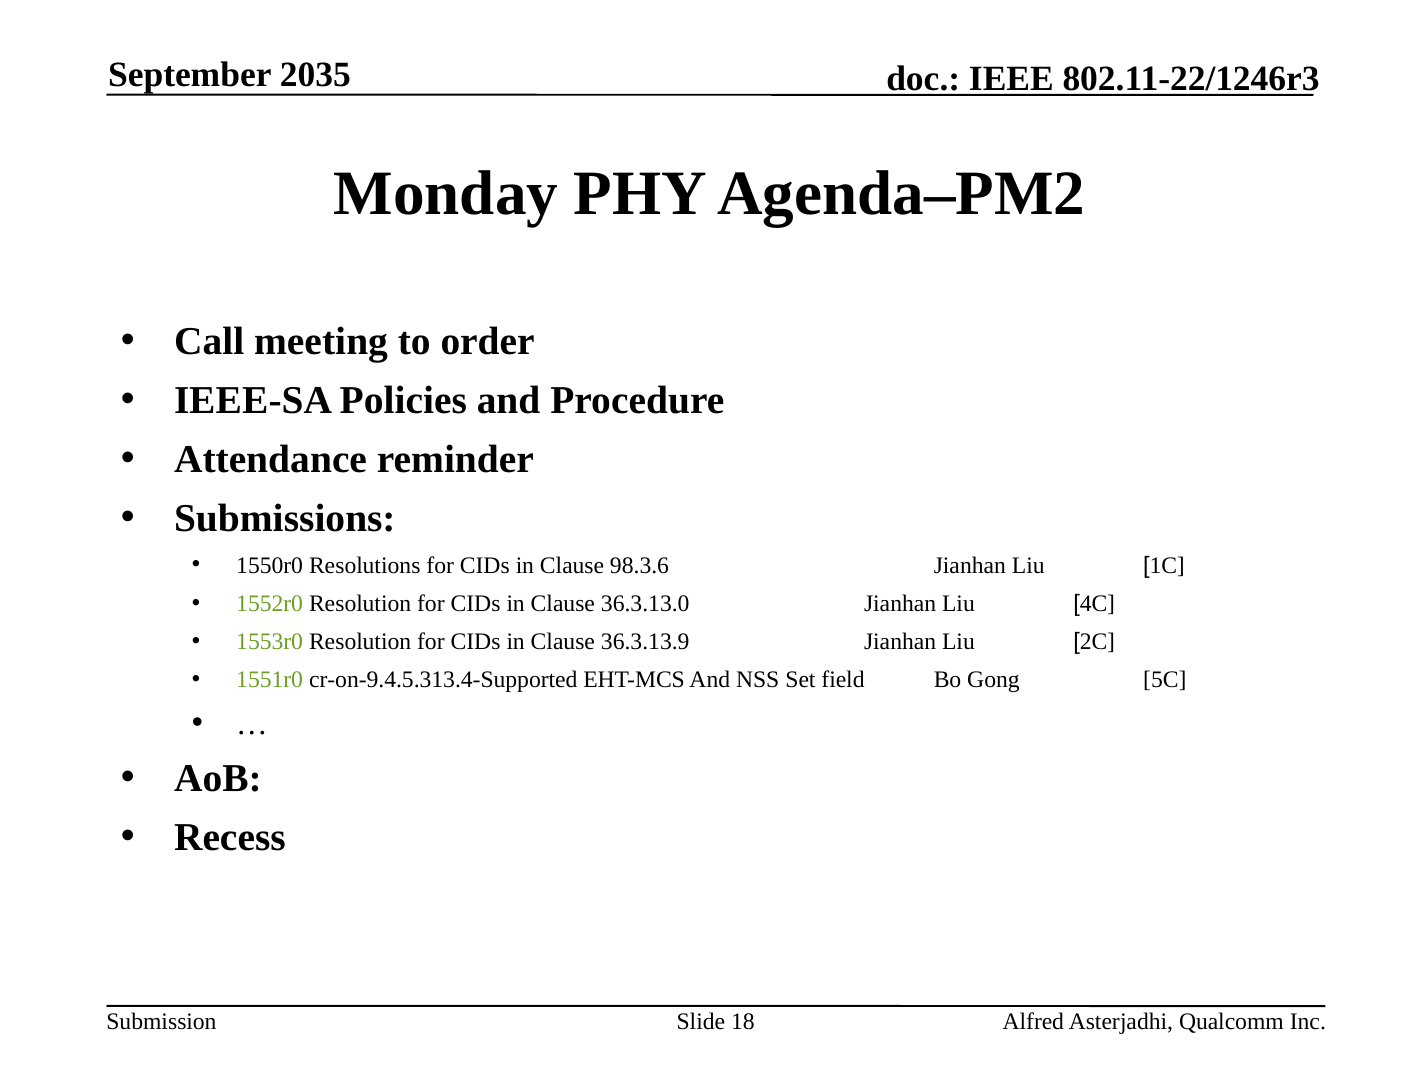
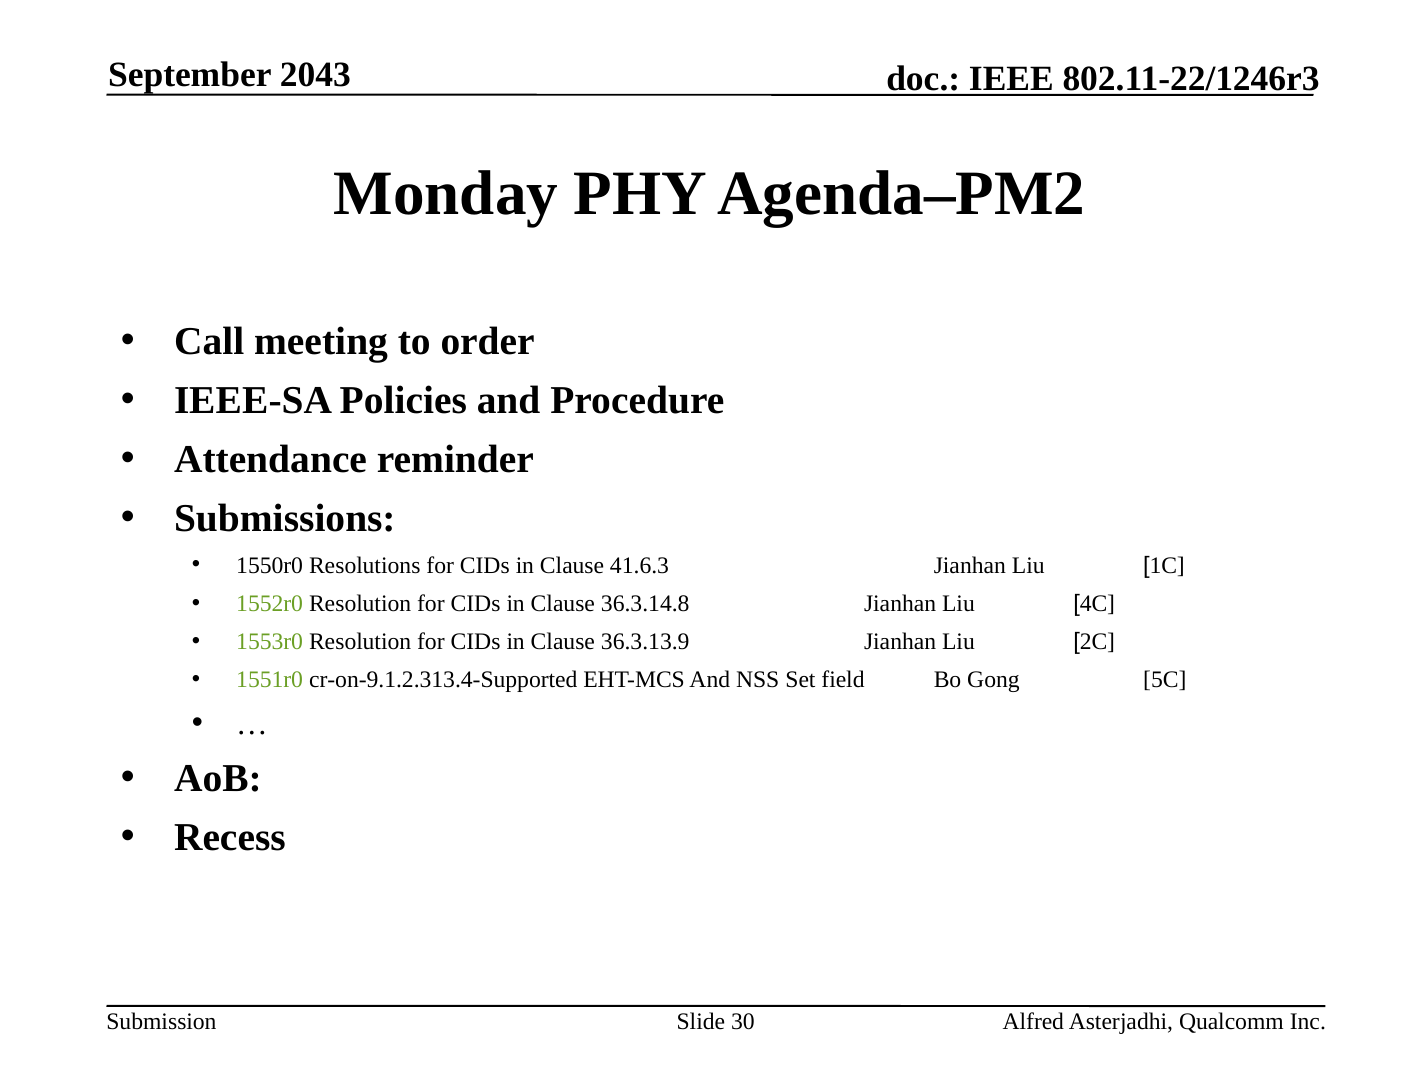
2035: 2035 -> 2043
98.3.6: 98.3.6 -> 41.6.3
36.3.13.0: 36.3.13.0 -> 36.3.14.8
cr-on-9.4.5.313.4-Supported: cr-on-9.4.5.313.4-Supported -> cr-on-9.1.2.313.4-Supported
18: 18 -> 30
